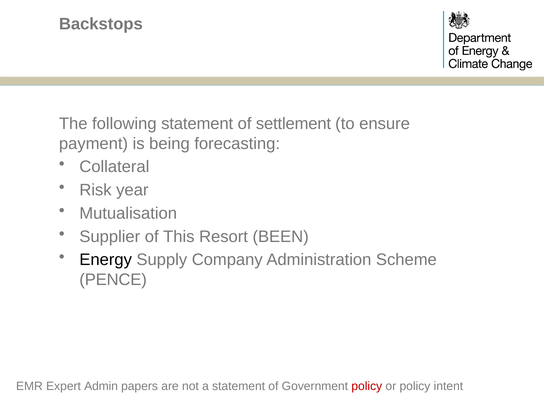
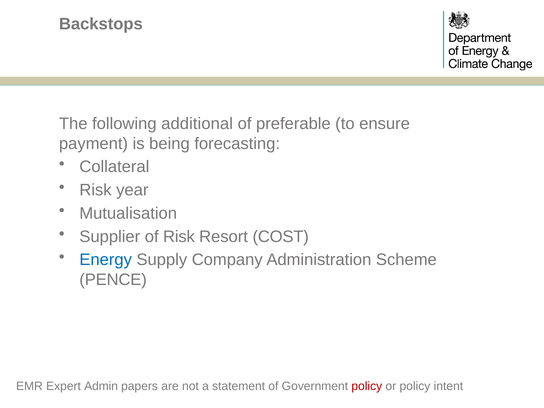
following statement: statement -> additional
settlement: settlement -> preferable
of This: This -> Risk
BEEN: BEEN -> COST
Energy colour: black -> blue
